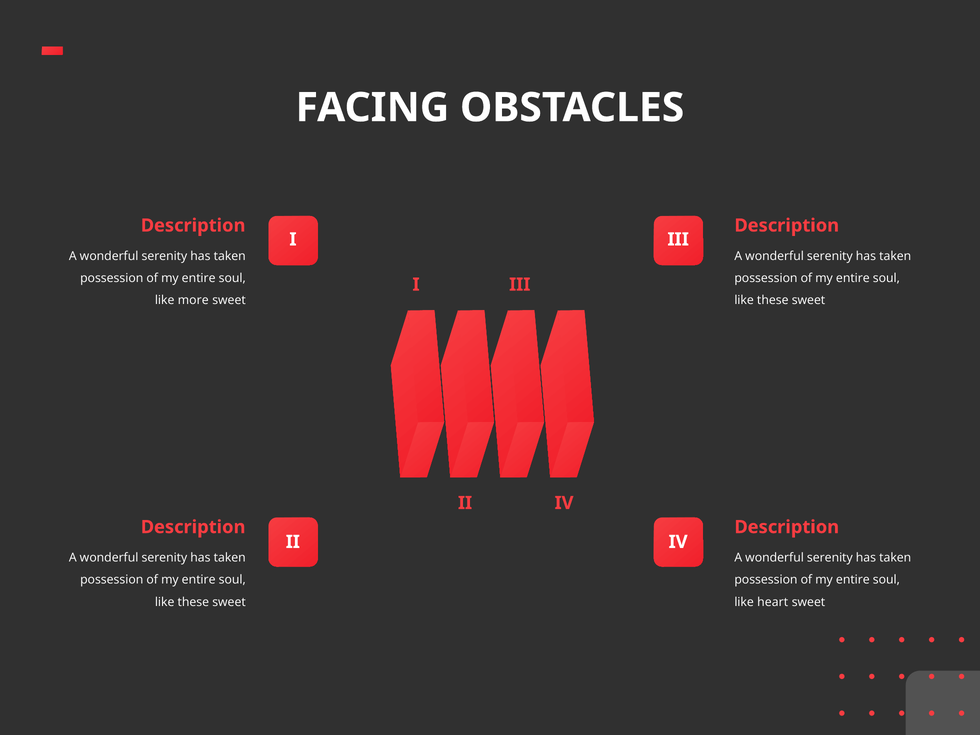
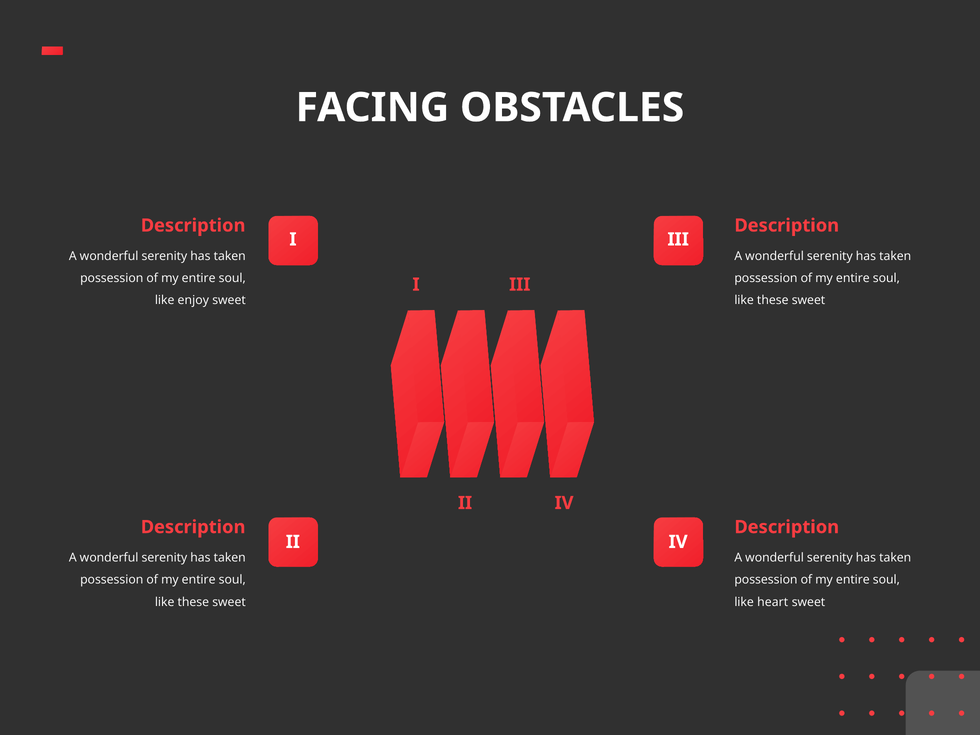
more: more -> enjoy
